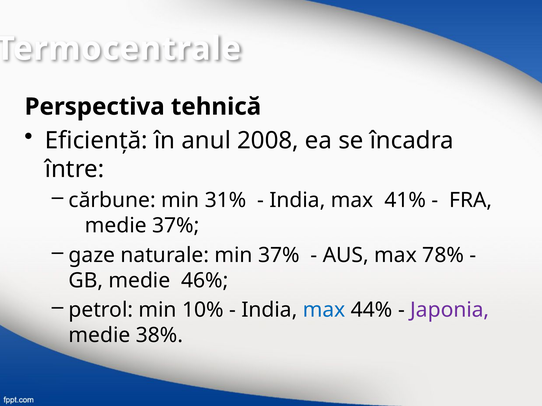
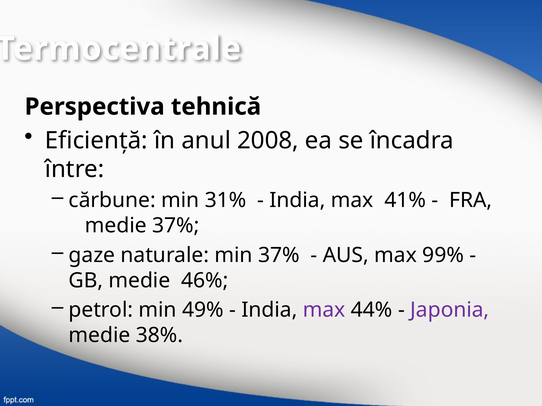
78%: 78% -> 99%
10%: 10% -> 49%
max at (324, 310) colour: blue -> purple
